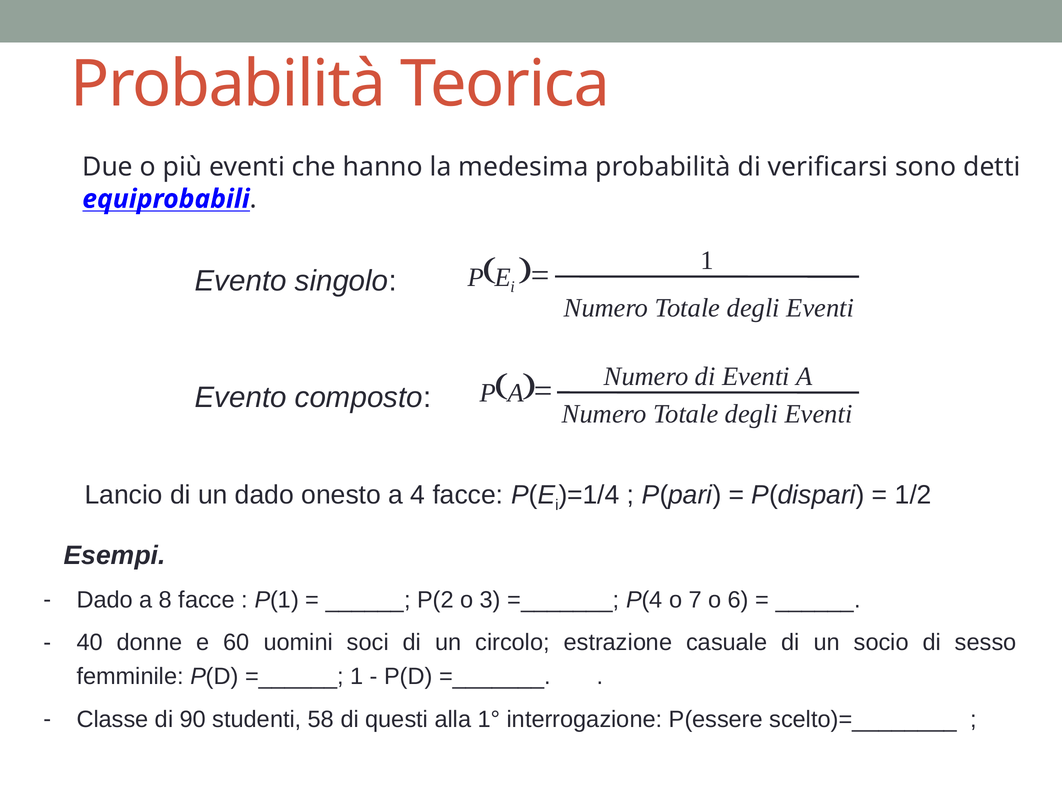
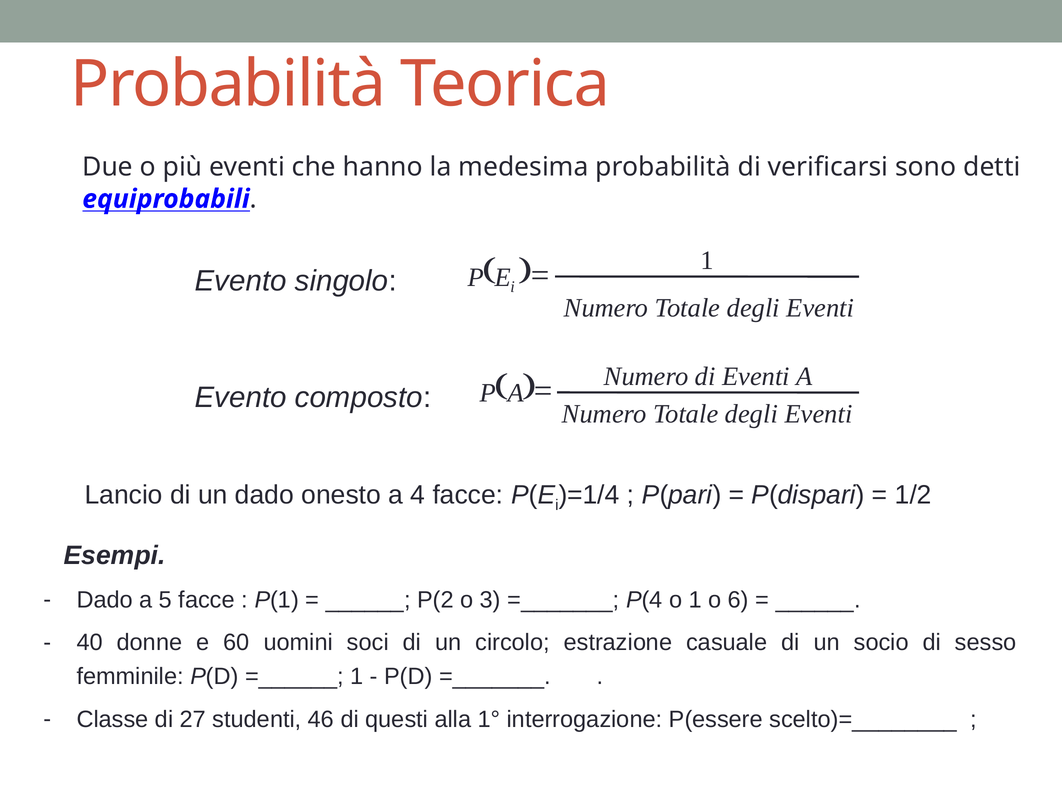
8: 8 -> 5
o 7: 7 -> 1
90: 90 -> 27
58: 58 -> 46
